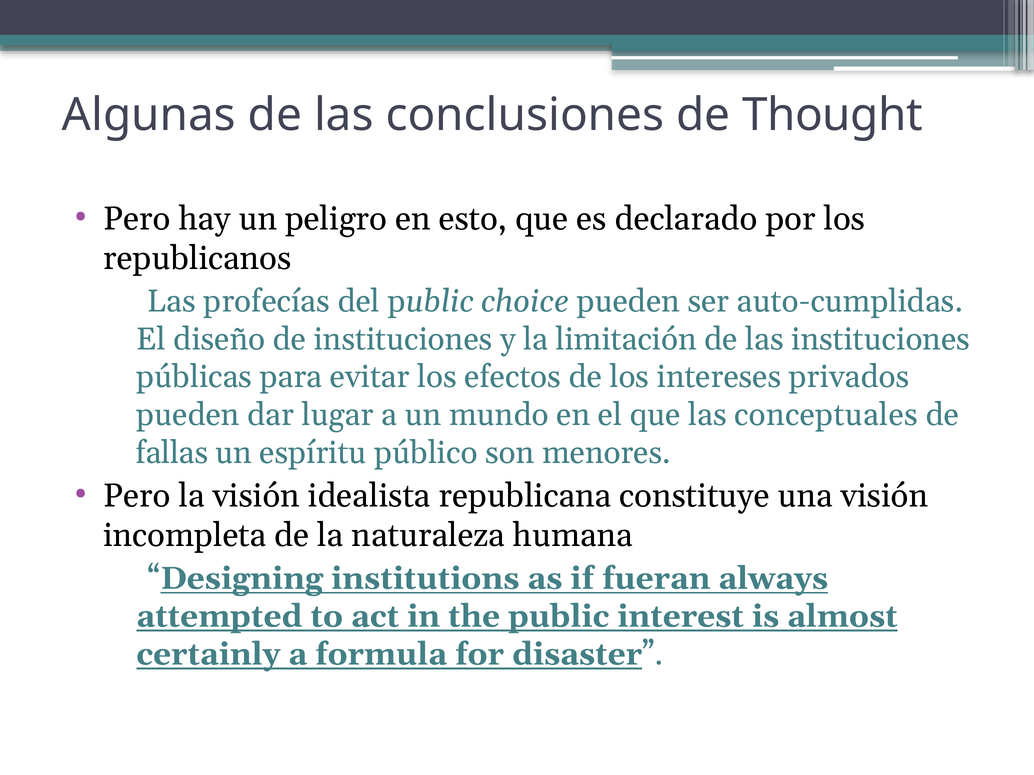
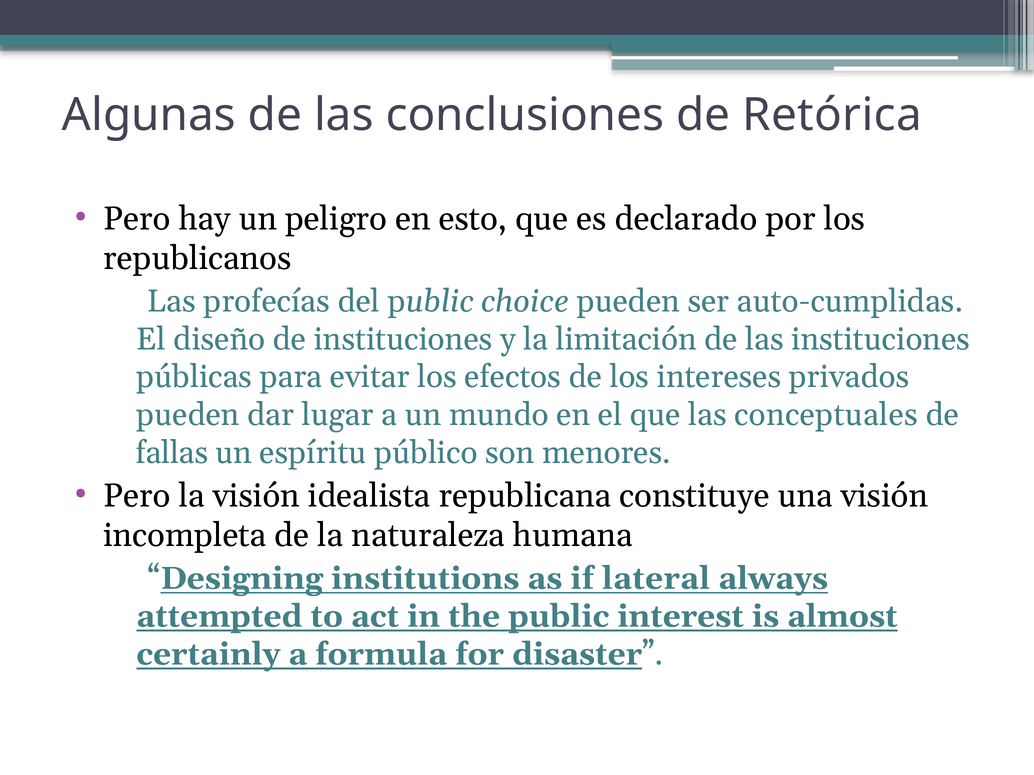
Thought: Thought -> Retórica
fueran: fueran -> lateral
